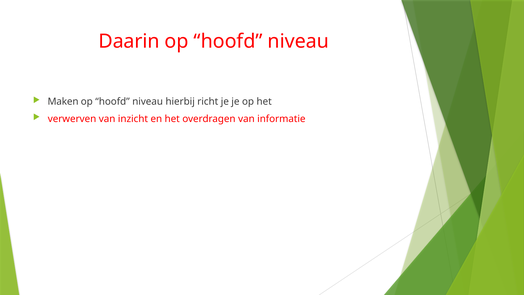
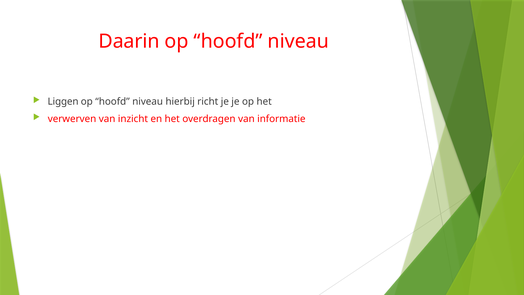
Maken: Maken -> Liggen
